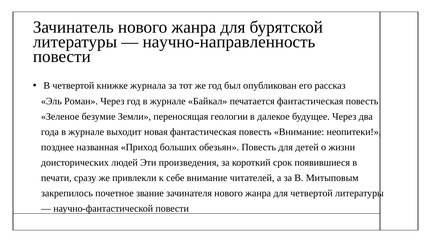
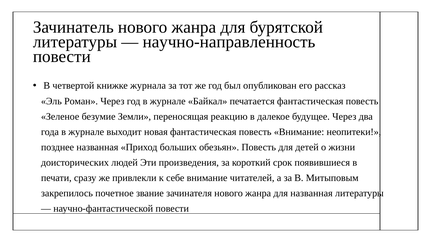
геологии: геологии -> реакцию
для четвертой: четвертой -> названная
